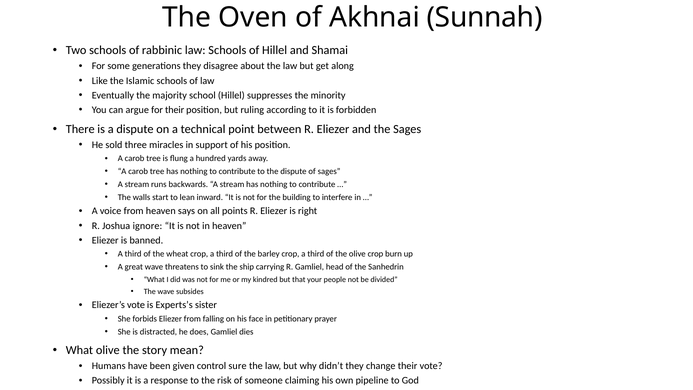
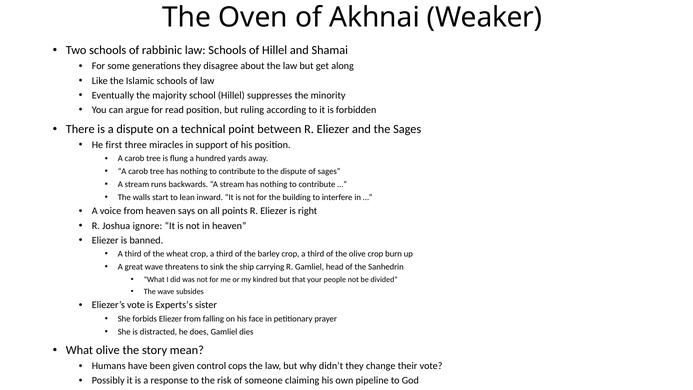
Sunnah: Sunnah -> Weaker
for their: their -> read
sold: sold -> first
sure: sure -> cops
